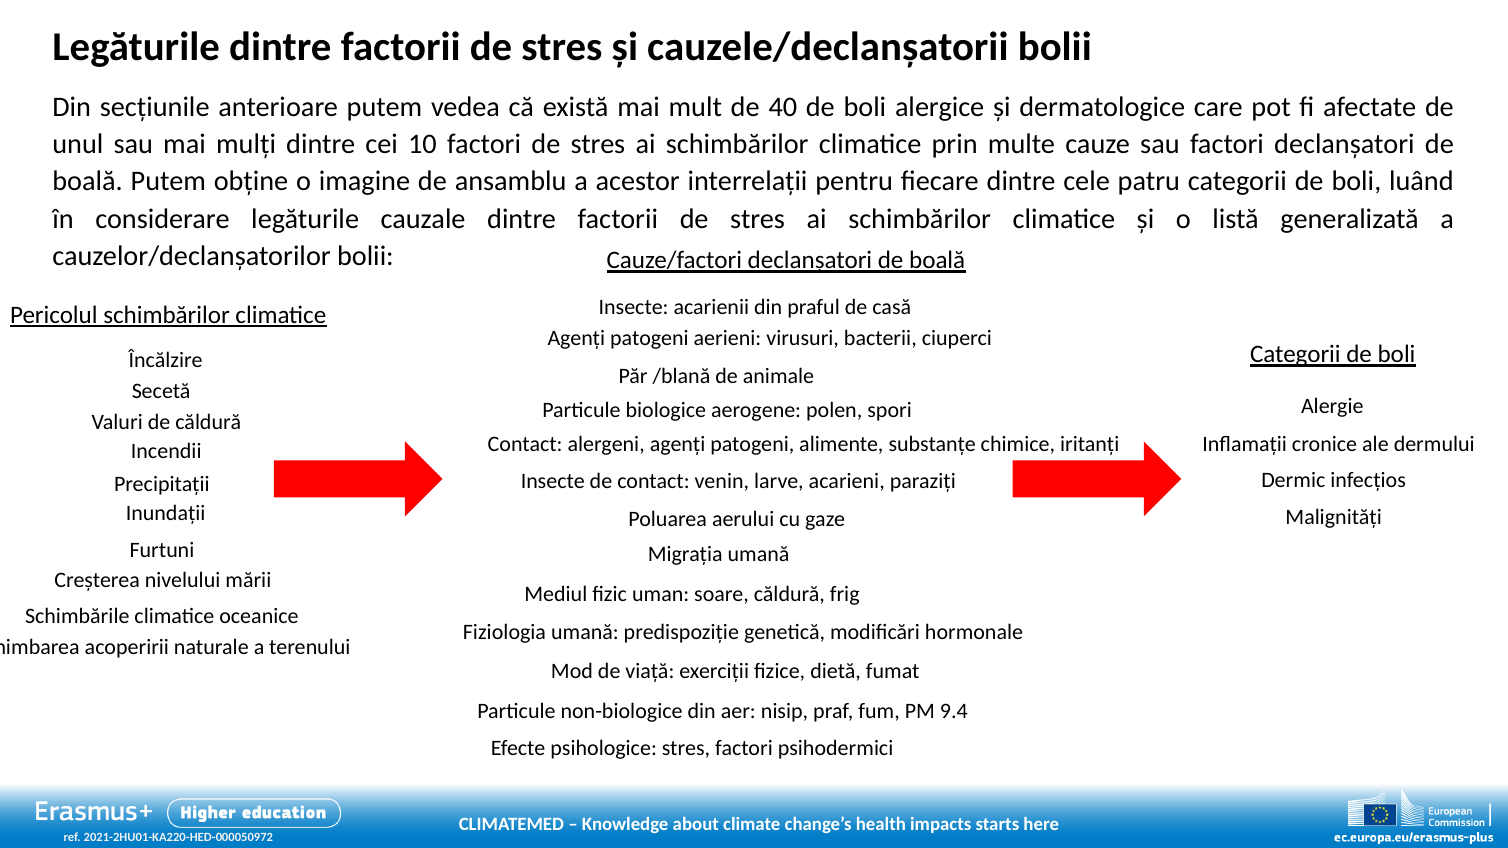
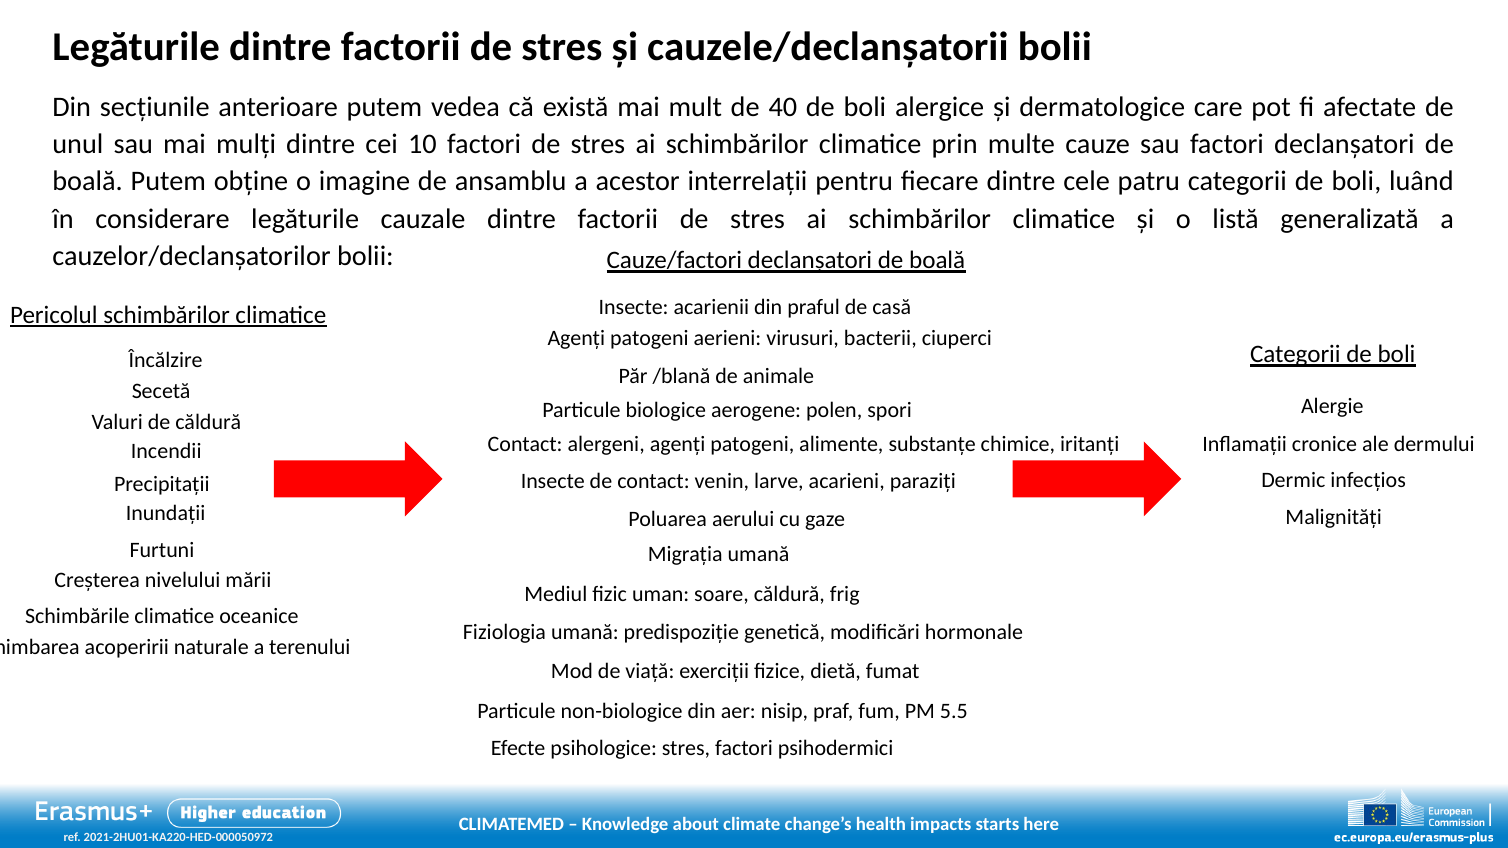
9.4: 9.4 -> 5.5
